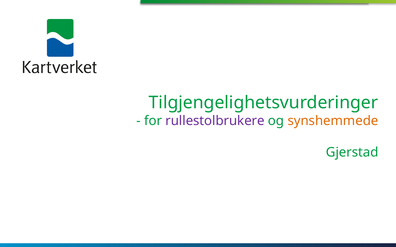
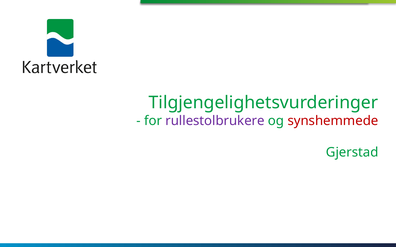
synshemmede colour: orange -> red
